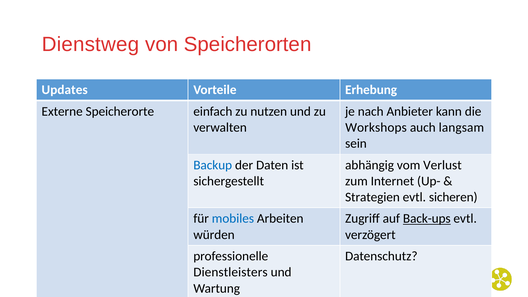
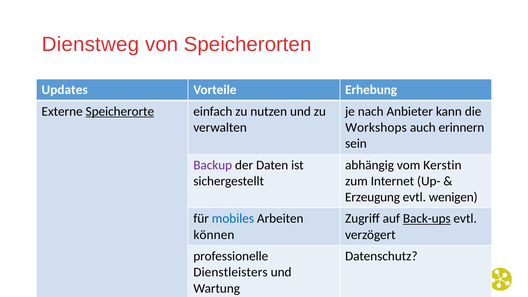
Speicherorte underline: none -> present
langsam: langsam -> erinnern
Backup colour: blue -> purple
vom Verlust: Verlust -> Kerstin
Strategien: Strategien -> Erzeugung
sicheren: sicheren -> wenigen
würden: würden -> können
